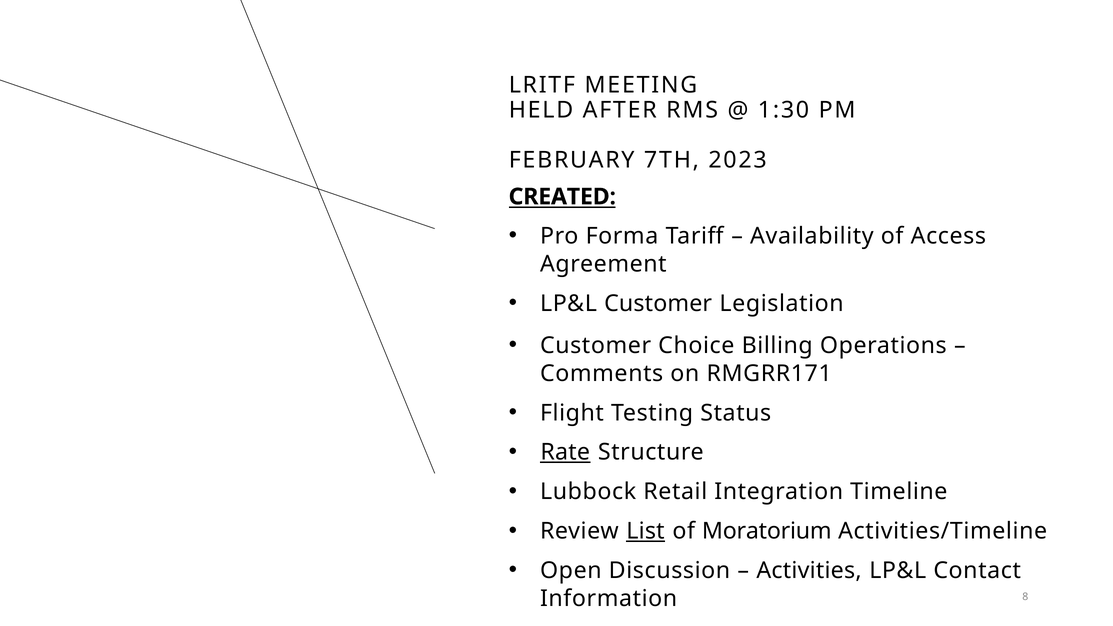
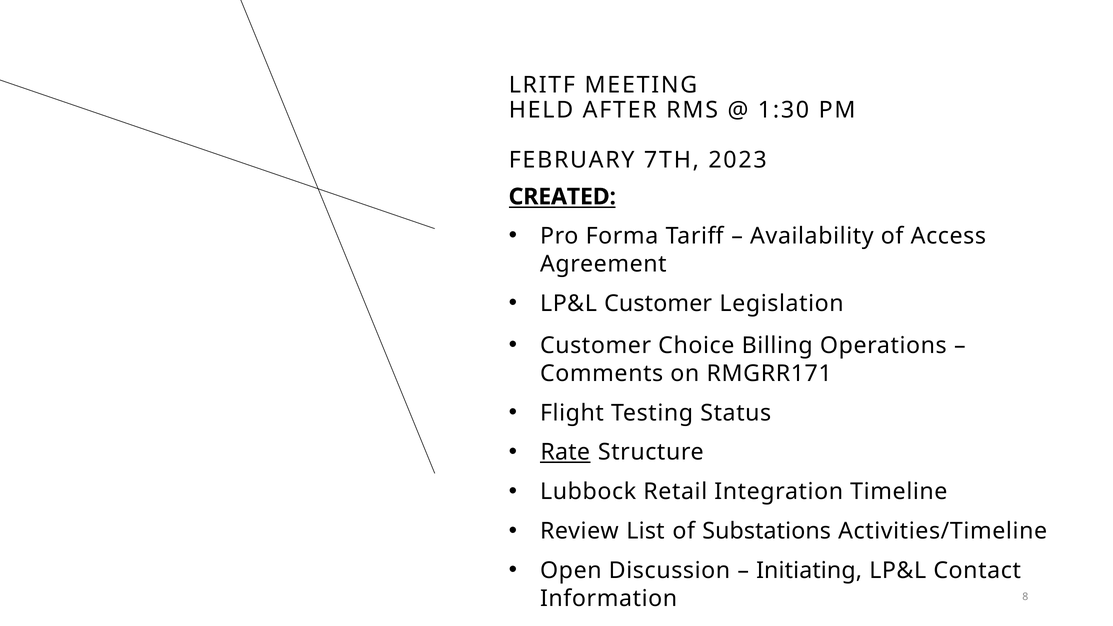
List underline: present -> none
Moratorium: Moratorium -> Substations
Activities: Activities -> Initiating
